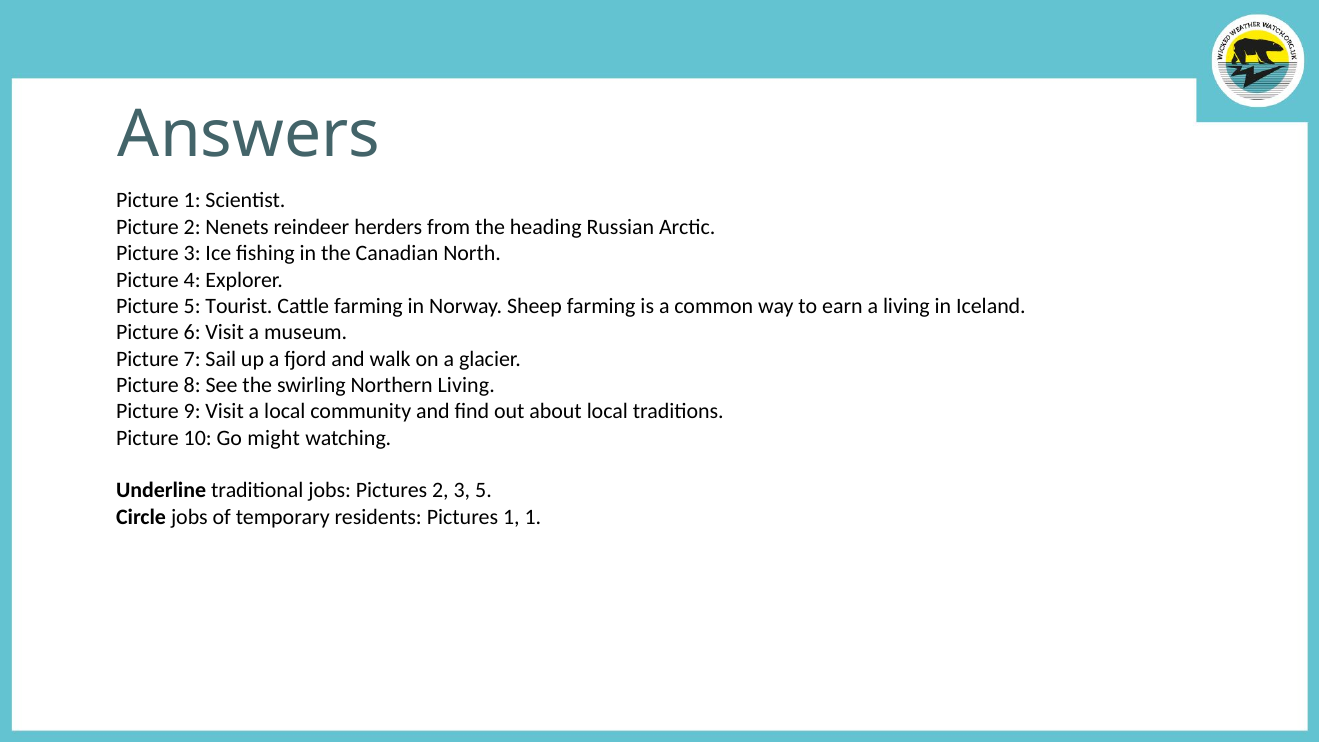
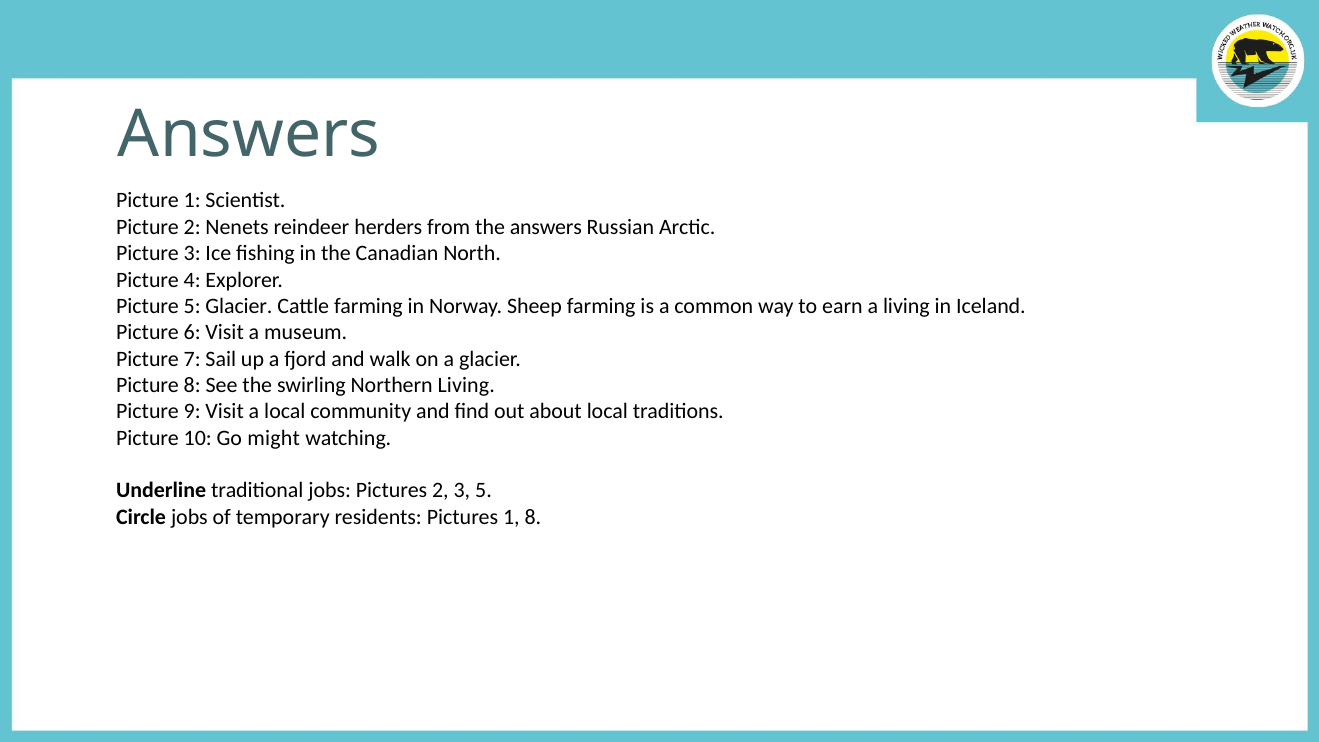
the heading: heading -> answers
5 Tourist: Tourist -> Glacier
1 1: 1 -> 8
